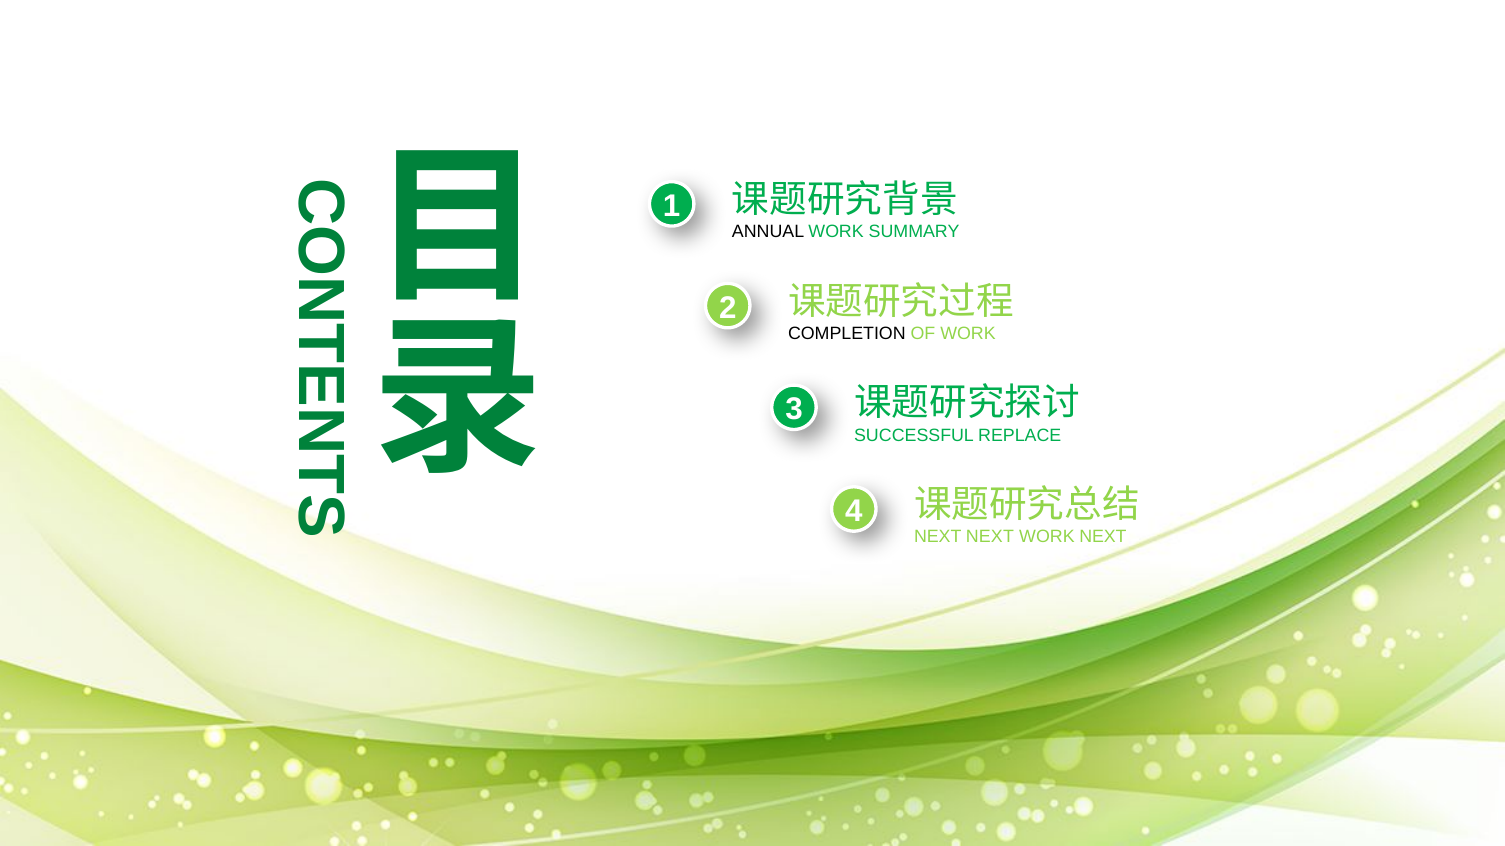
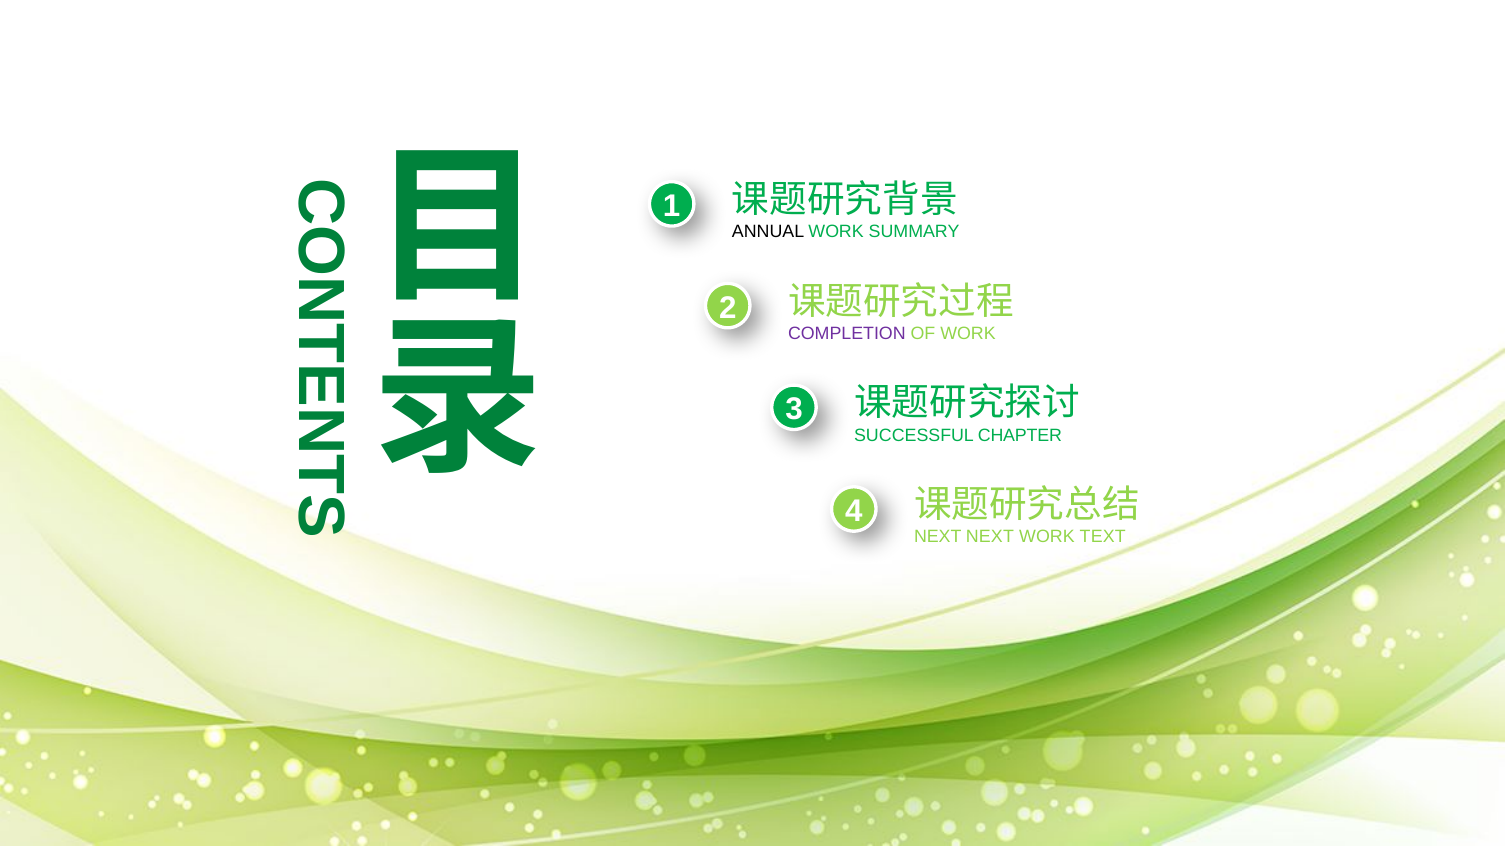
COMPLETION colour: black -> purple
REPLACE: REPLACE -> CHAPTER
WORK NEXT: NEXT -> TEXT
